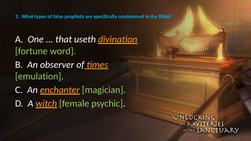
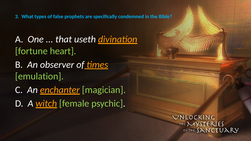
word: word -> heart
